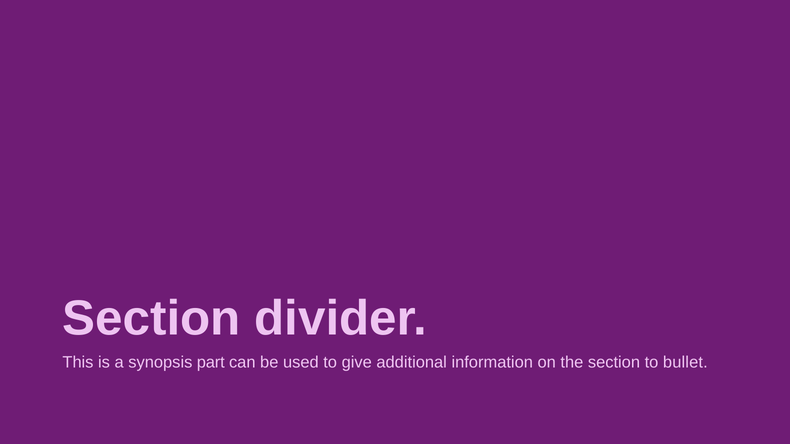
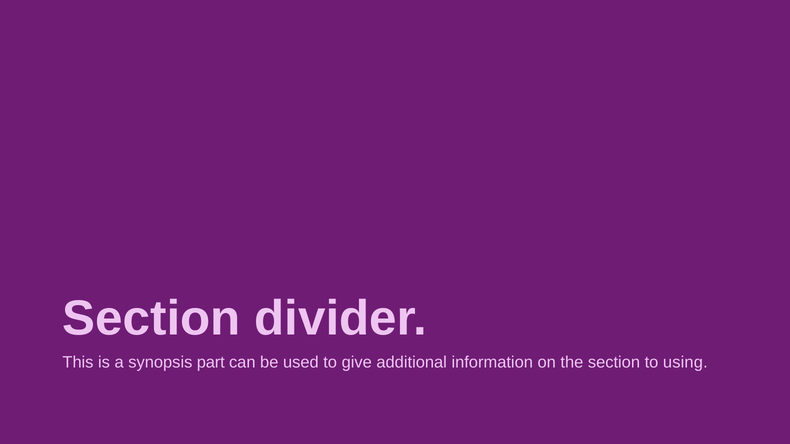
bullet: bullet -> using
